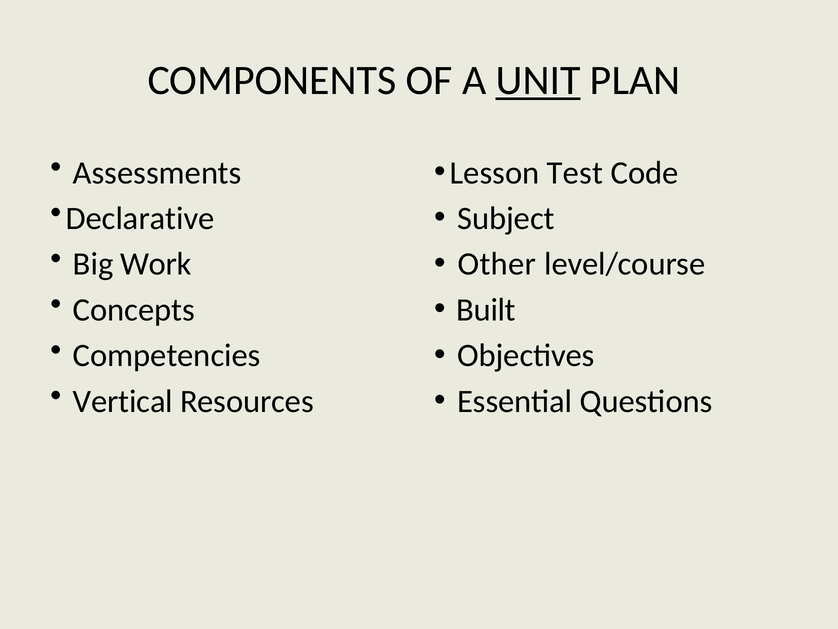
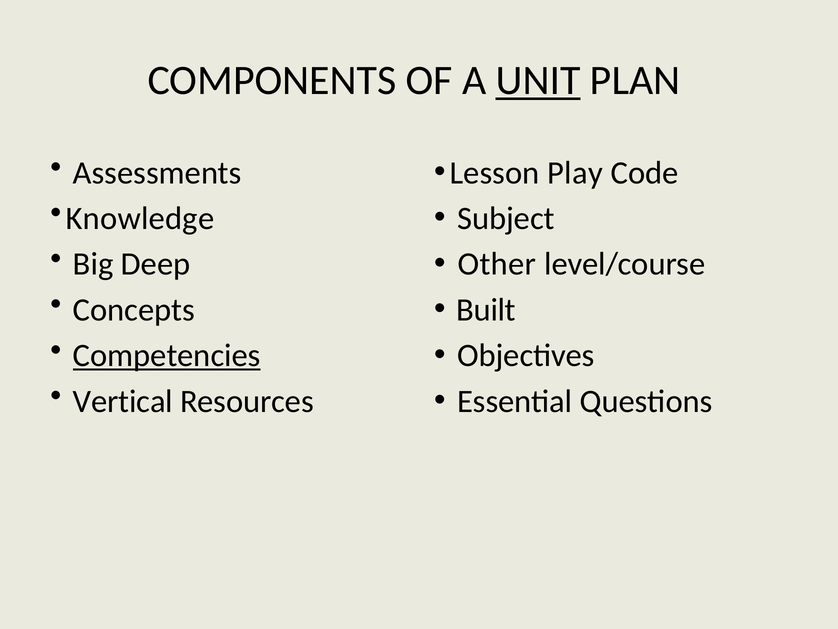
Test: Test -> Play
Declarative: Declarative -> Knowledge
Work: Work -> Deep
Competencies underline: none -> present
